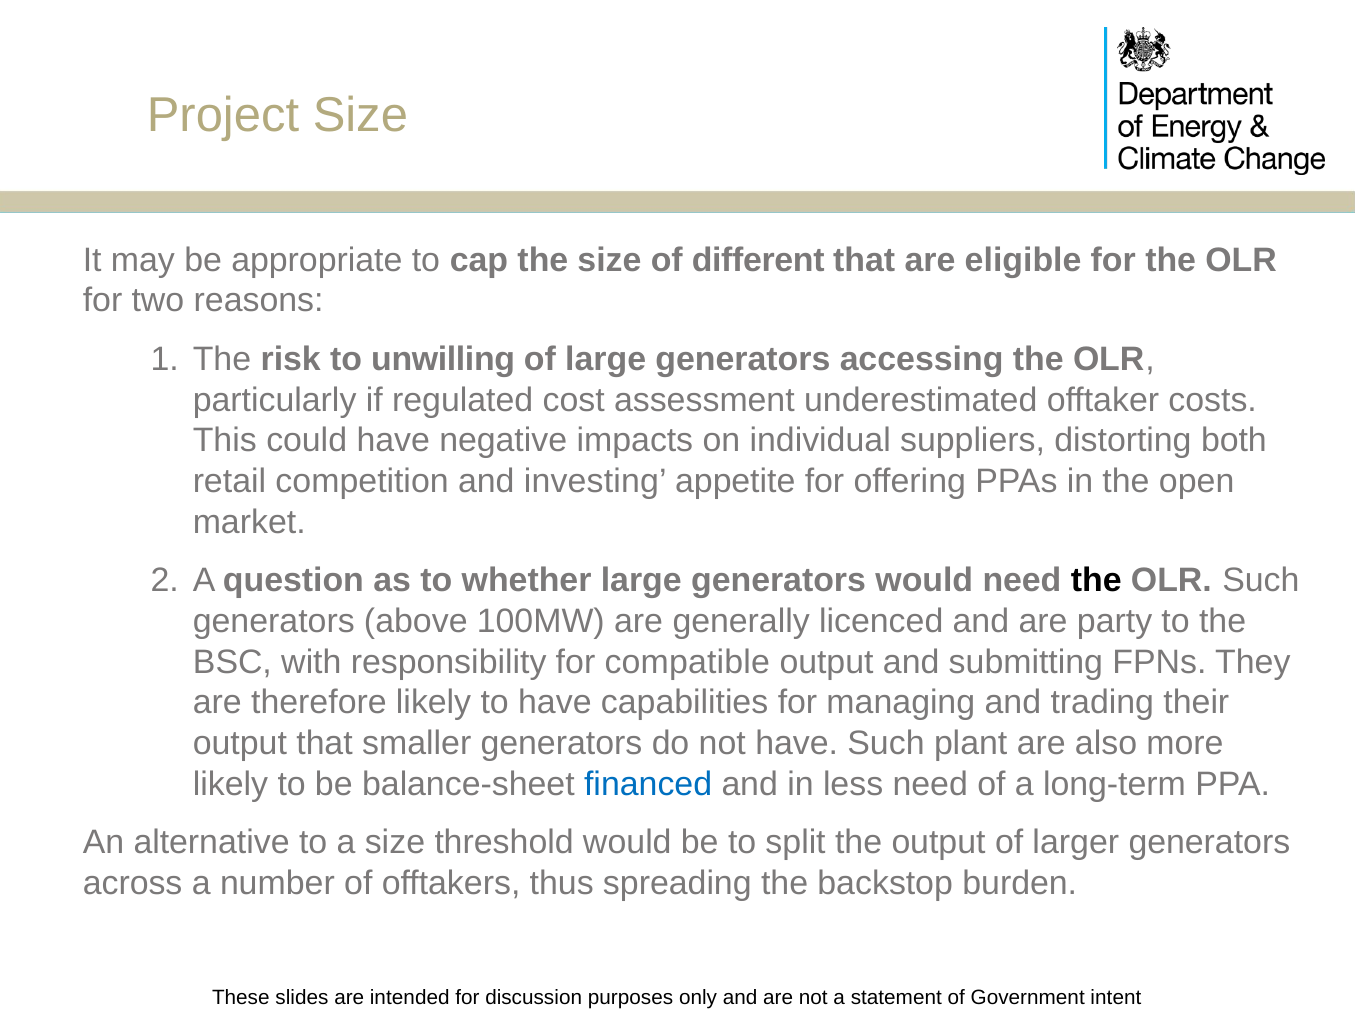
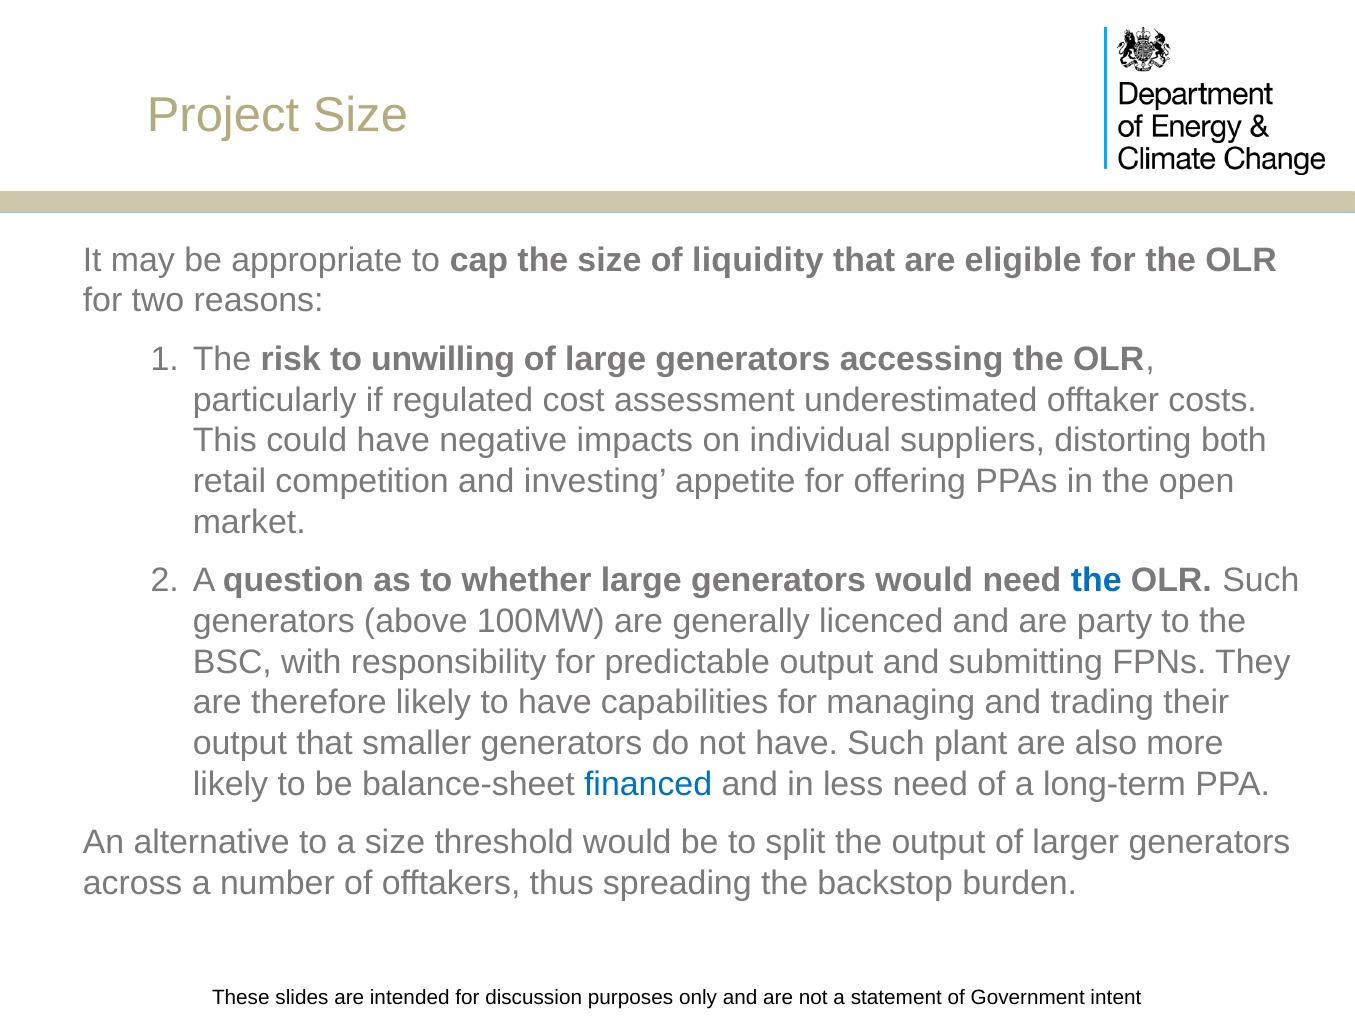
different: different -> liquidity
the at (1096, 581) colour: black -> blue
compatible: compatible -> predictable
